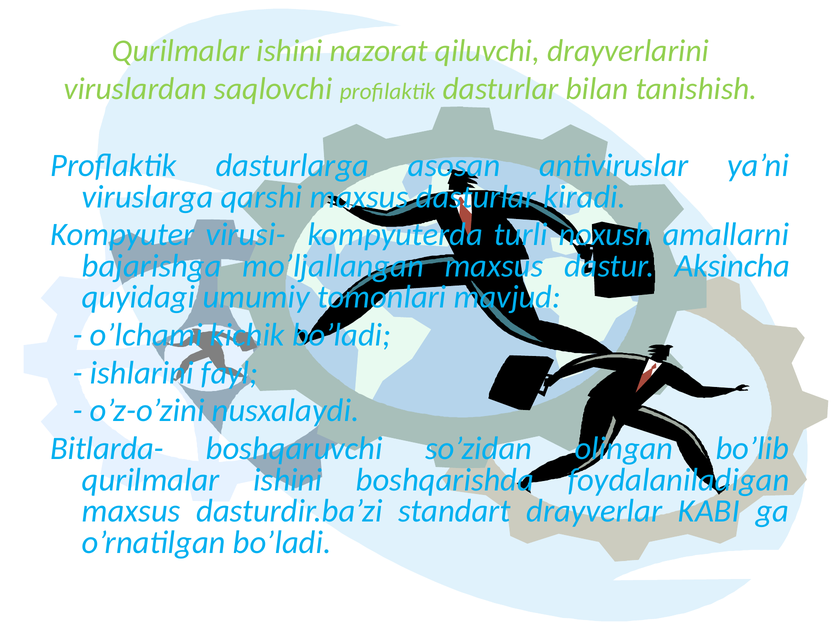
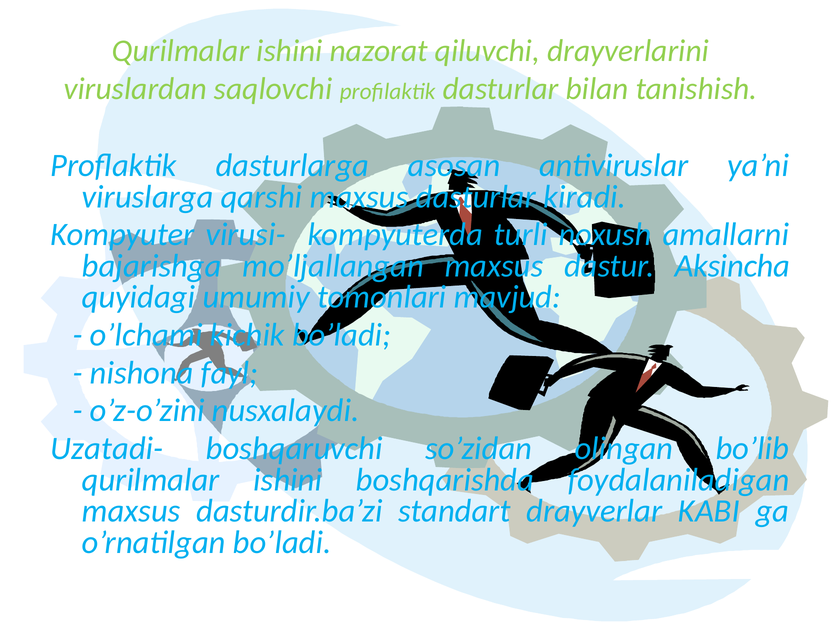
ishlarini: ishlarini -> nishona
Bitlarda-: Bitlarda- -> Uzatadi-
